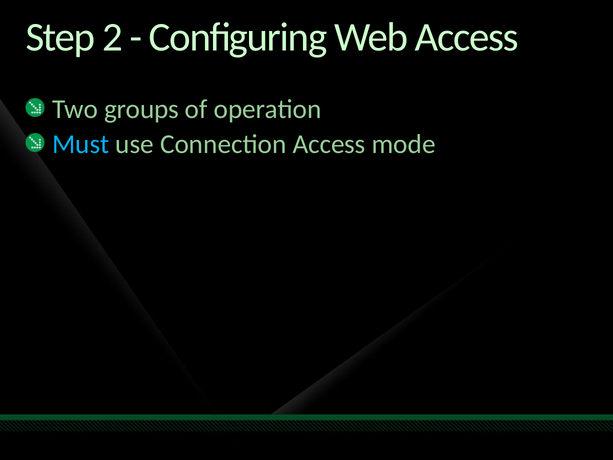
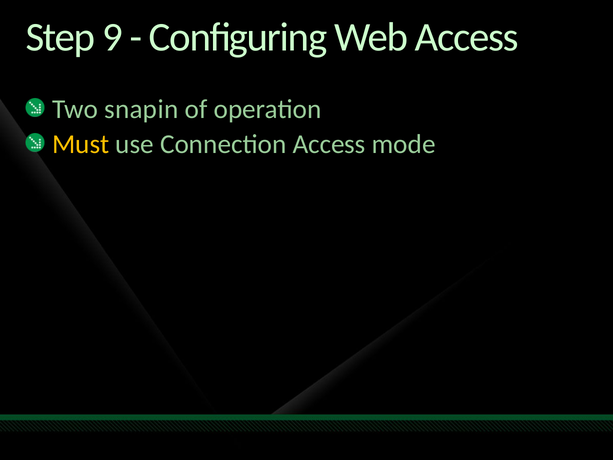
2: 2 -> 9
groups: groups -> snapin
Must colour: light blue -> yellow
